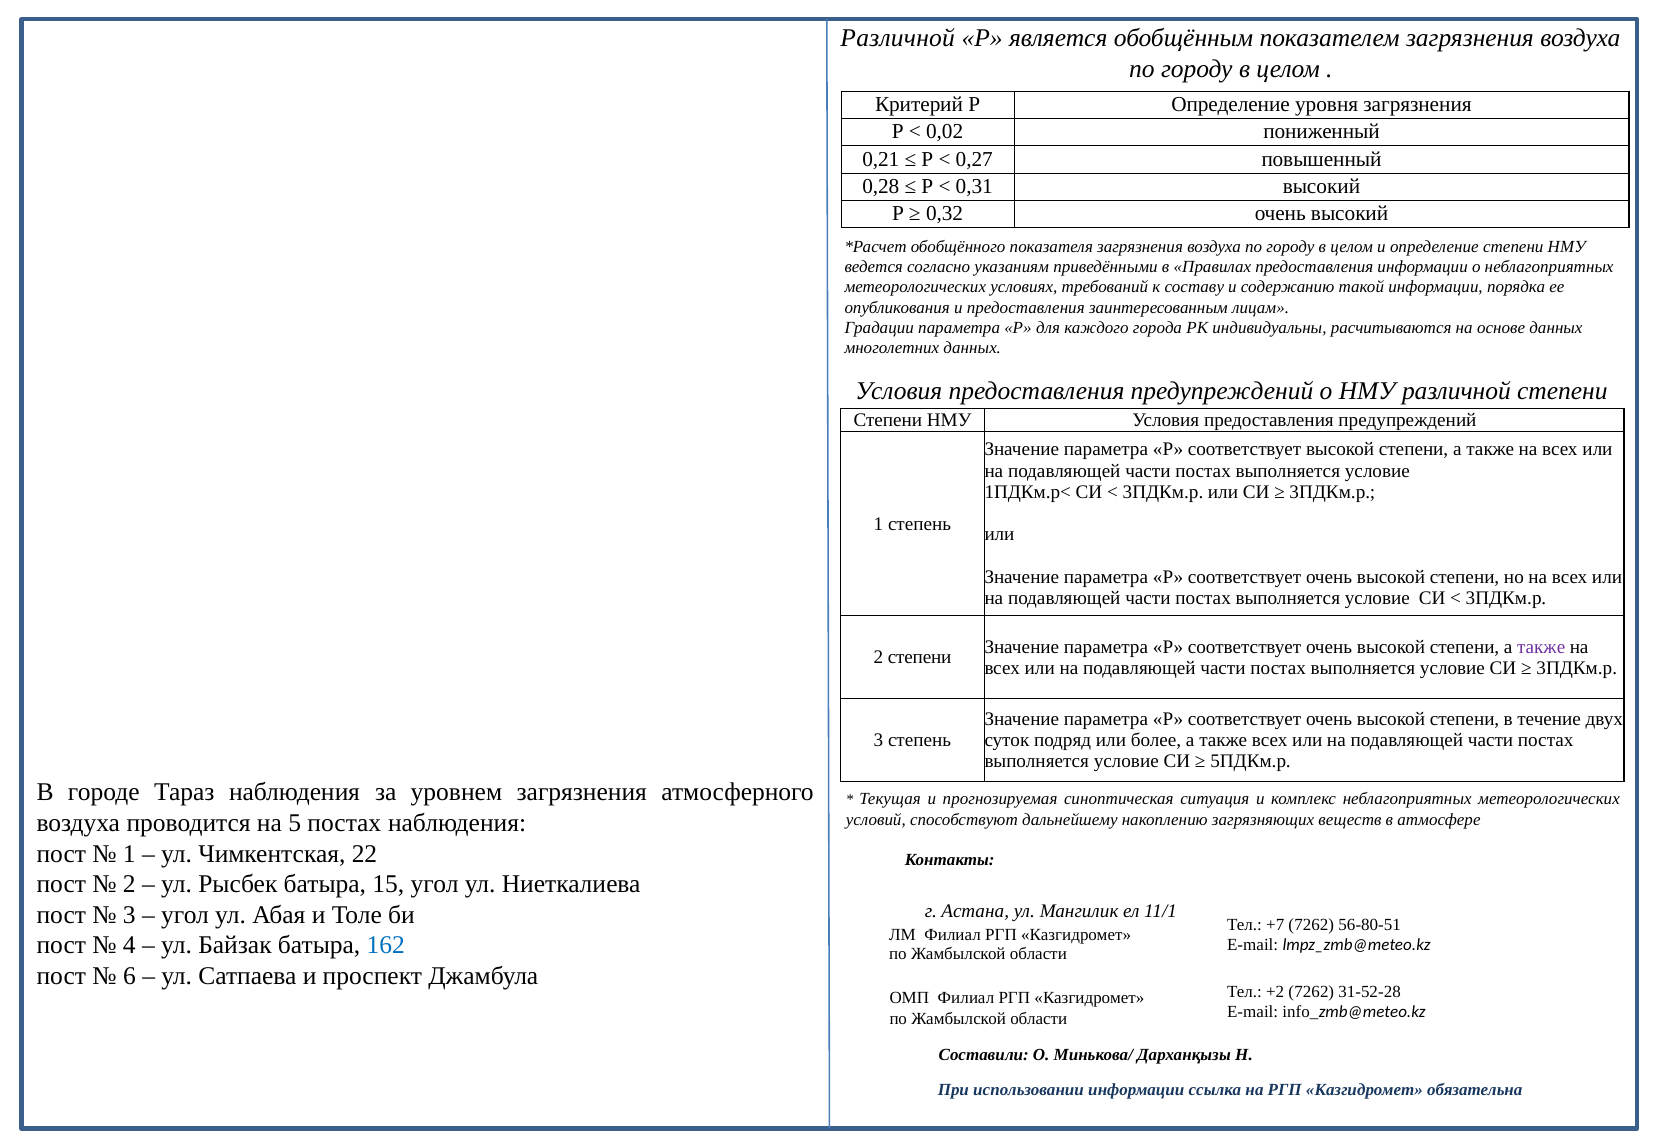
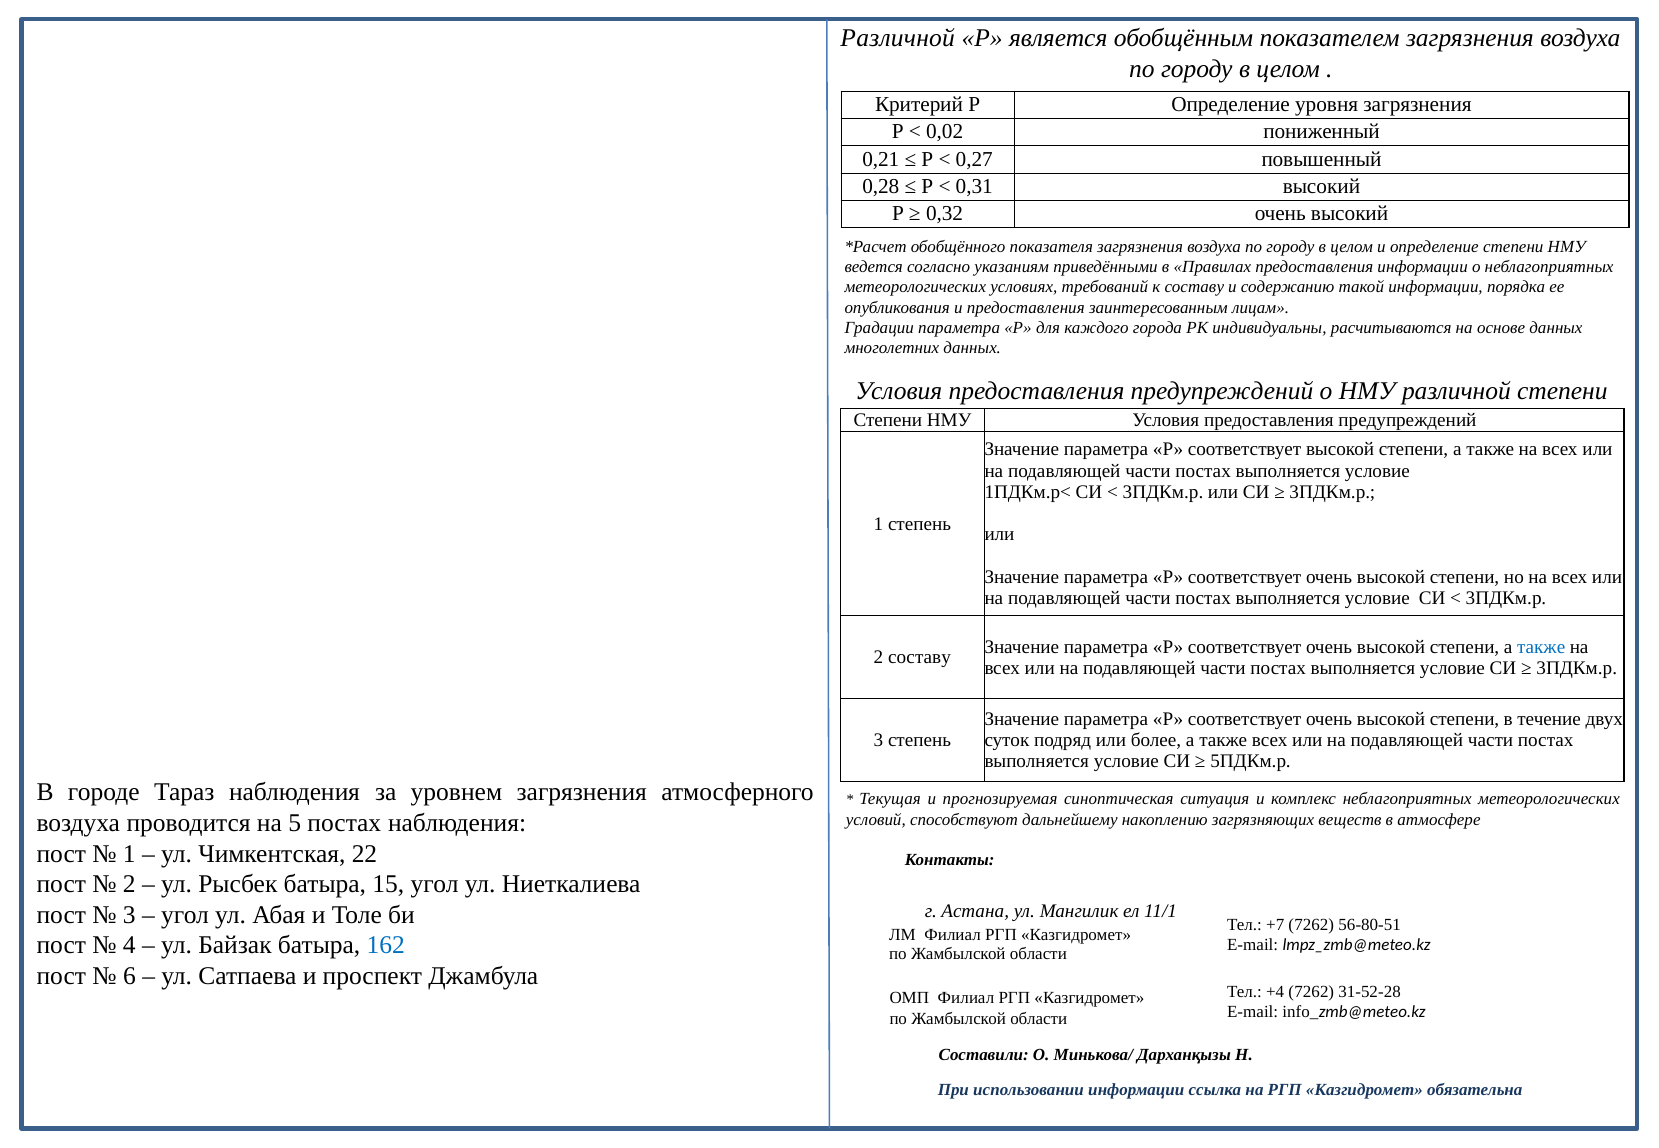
также at (1541, 647) colour: purple -> blue
2 степени: степени -> составу
+2: +2 -> +4
